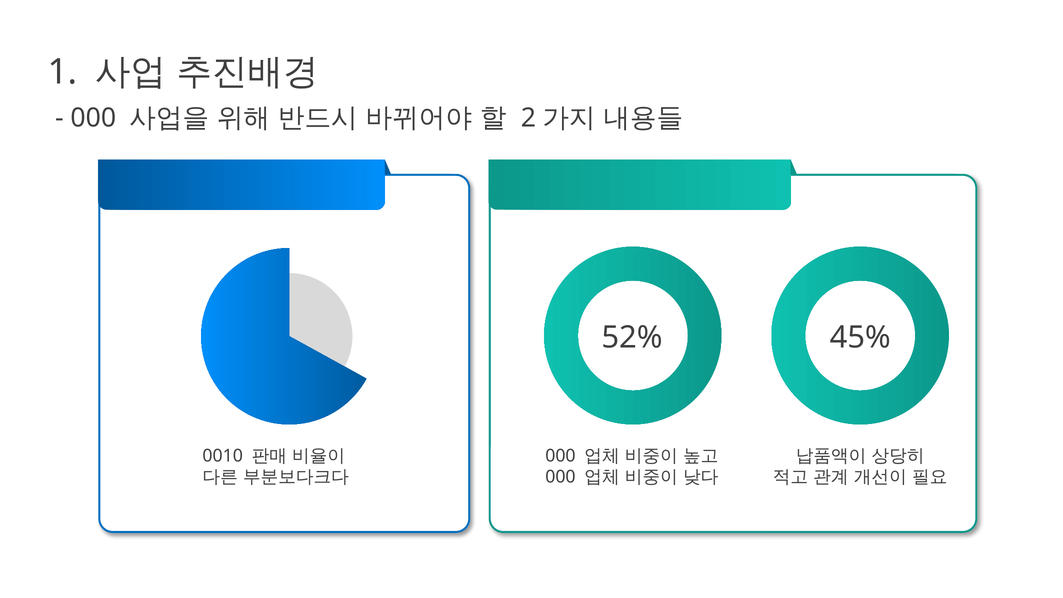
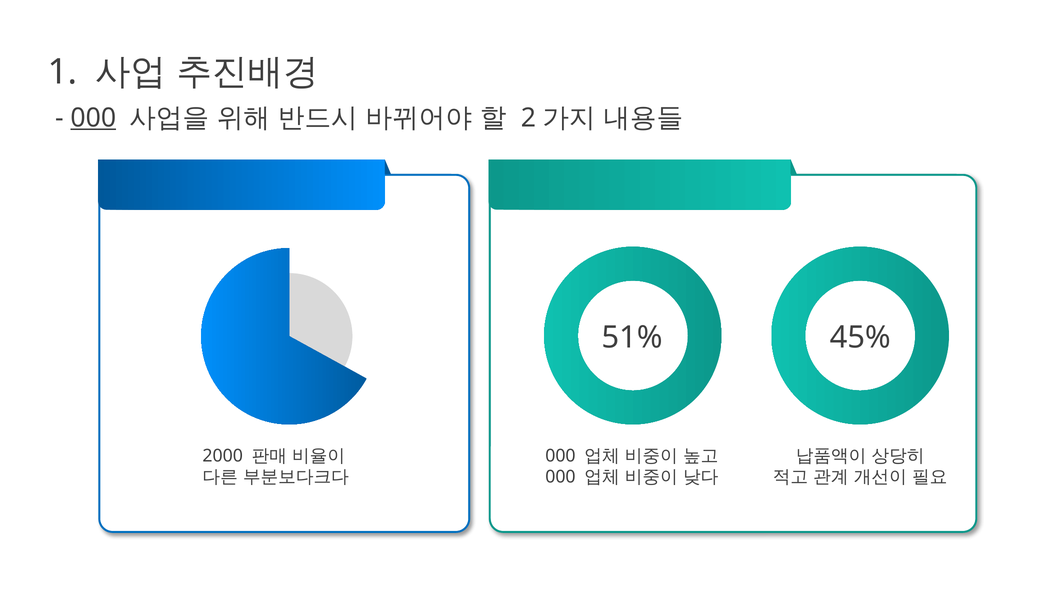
000 at (93, 118) underline: none -> present
52%: 52% -> 51%
0010: 0010 -> 2000
